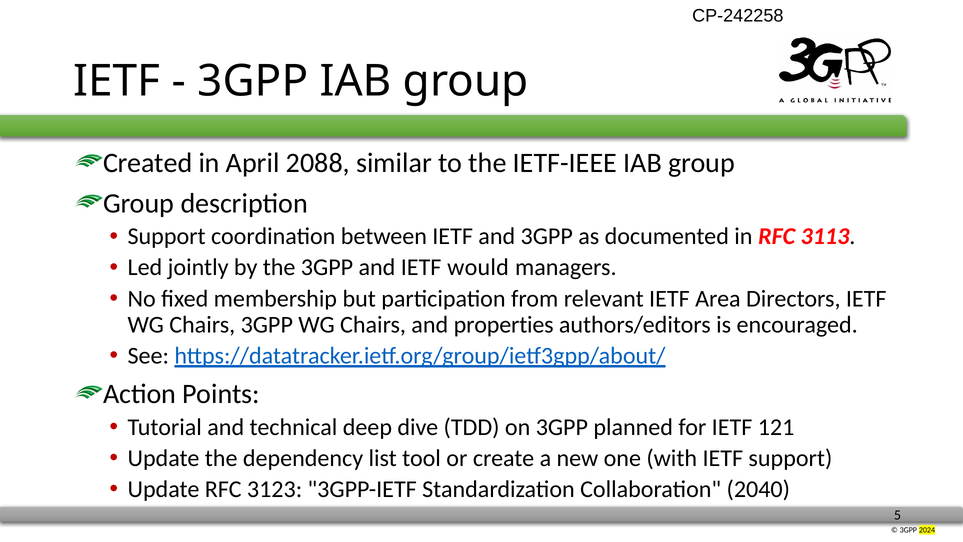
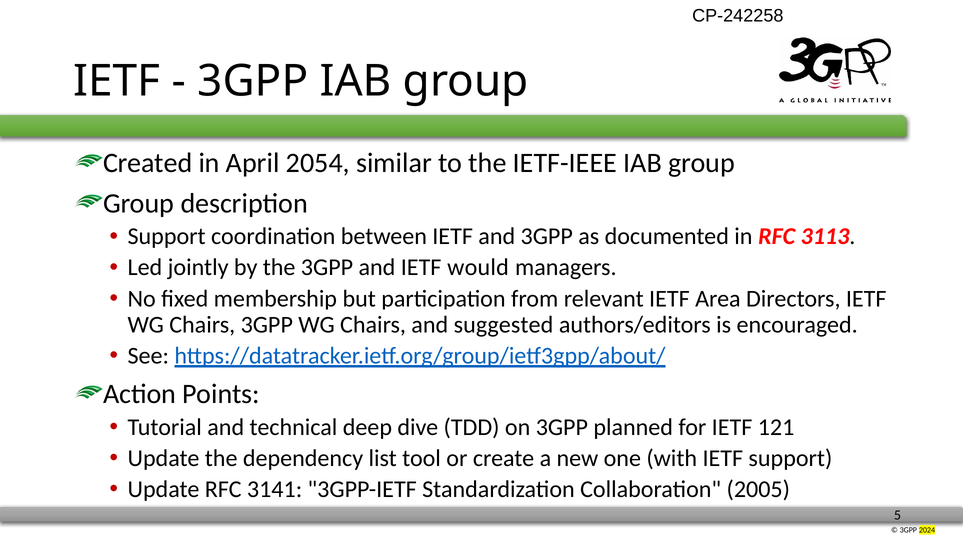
2088: 2088 -> 2054
properties: properties -> suggested
3123: 3123 -> 3141
2040: 2040 -> 2005
